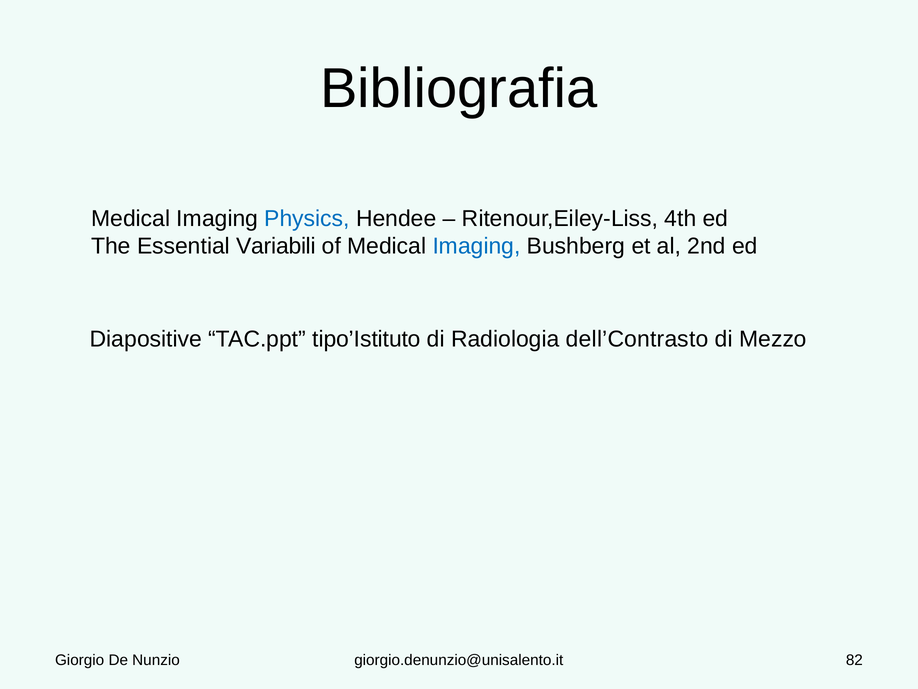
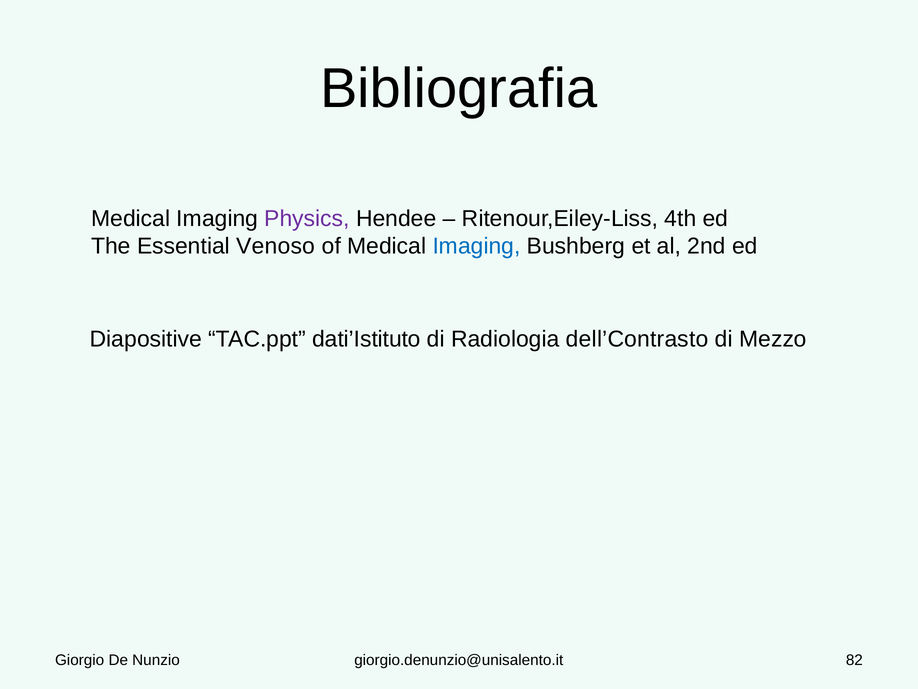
Physics colour: blue -> purple
Variabili: Variabili -> Venoso
tipo’Istituto: tipo’Istituto -> dati’Istituto
